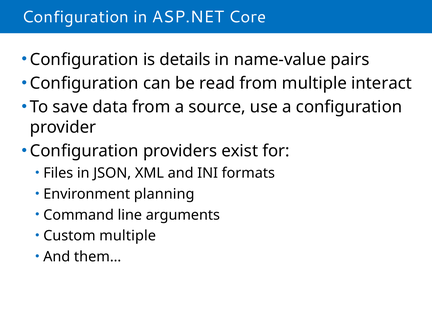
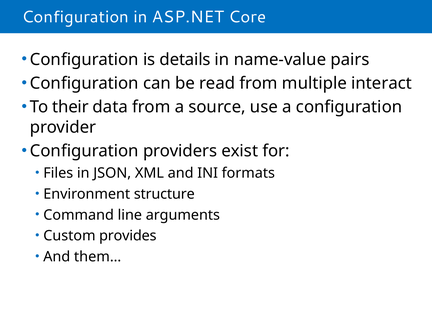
save: save -> their
planning: planning -> structure
Custom multiple: multiple -> provides
